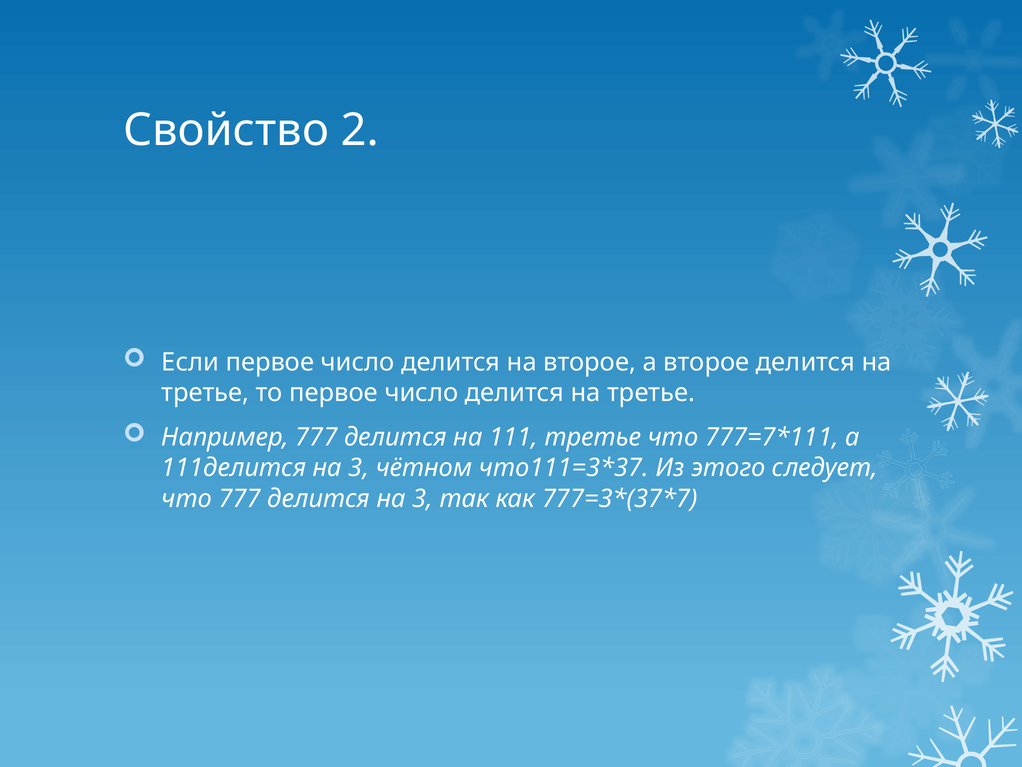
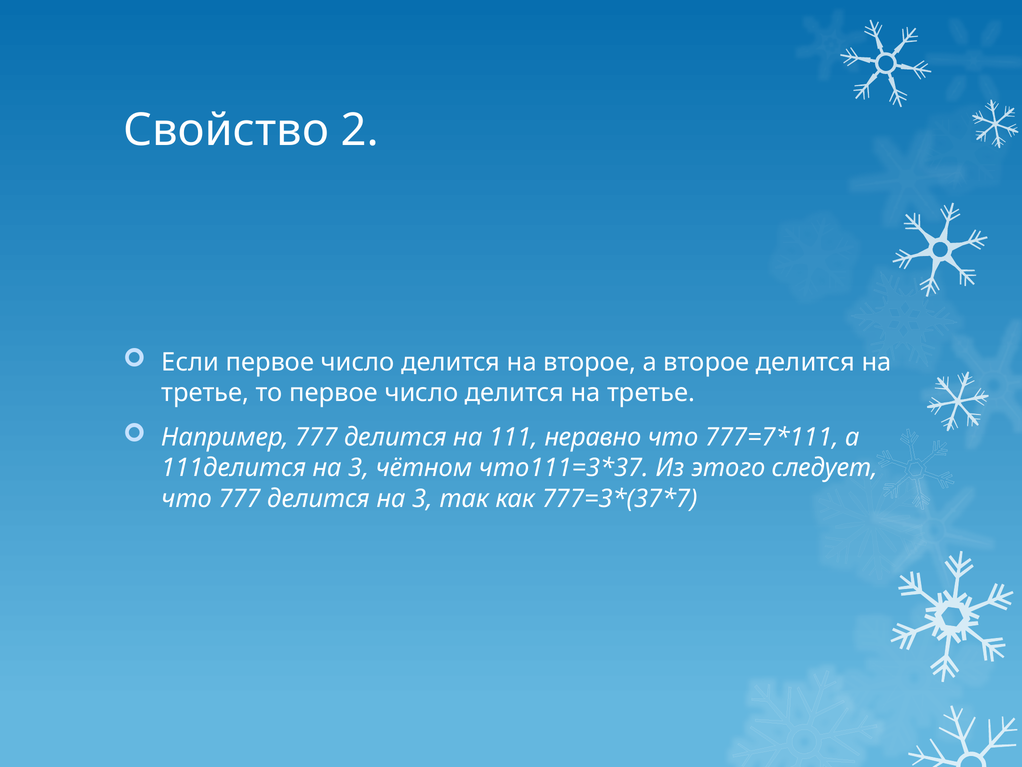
111 третье: третье -> неравно
